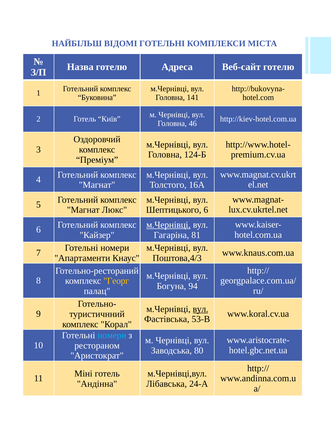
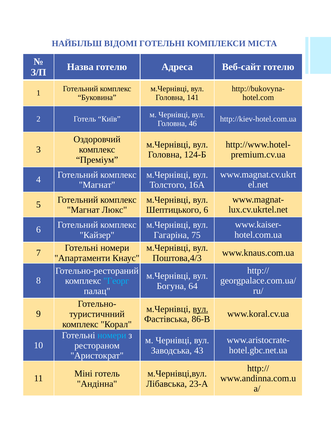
м.Чернівці at (168, 224) underline: present -> none
81: 81 -> 75
Георг colour: yellow -> light blue
94: 94 -> 64
53-В: 53-В -> 86-В
80: 80 -> 43
24-А: 24-А -> 23-А
